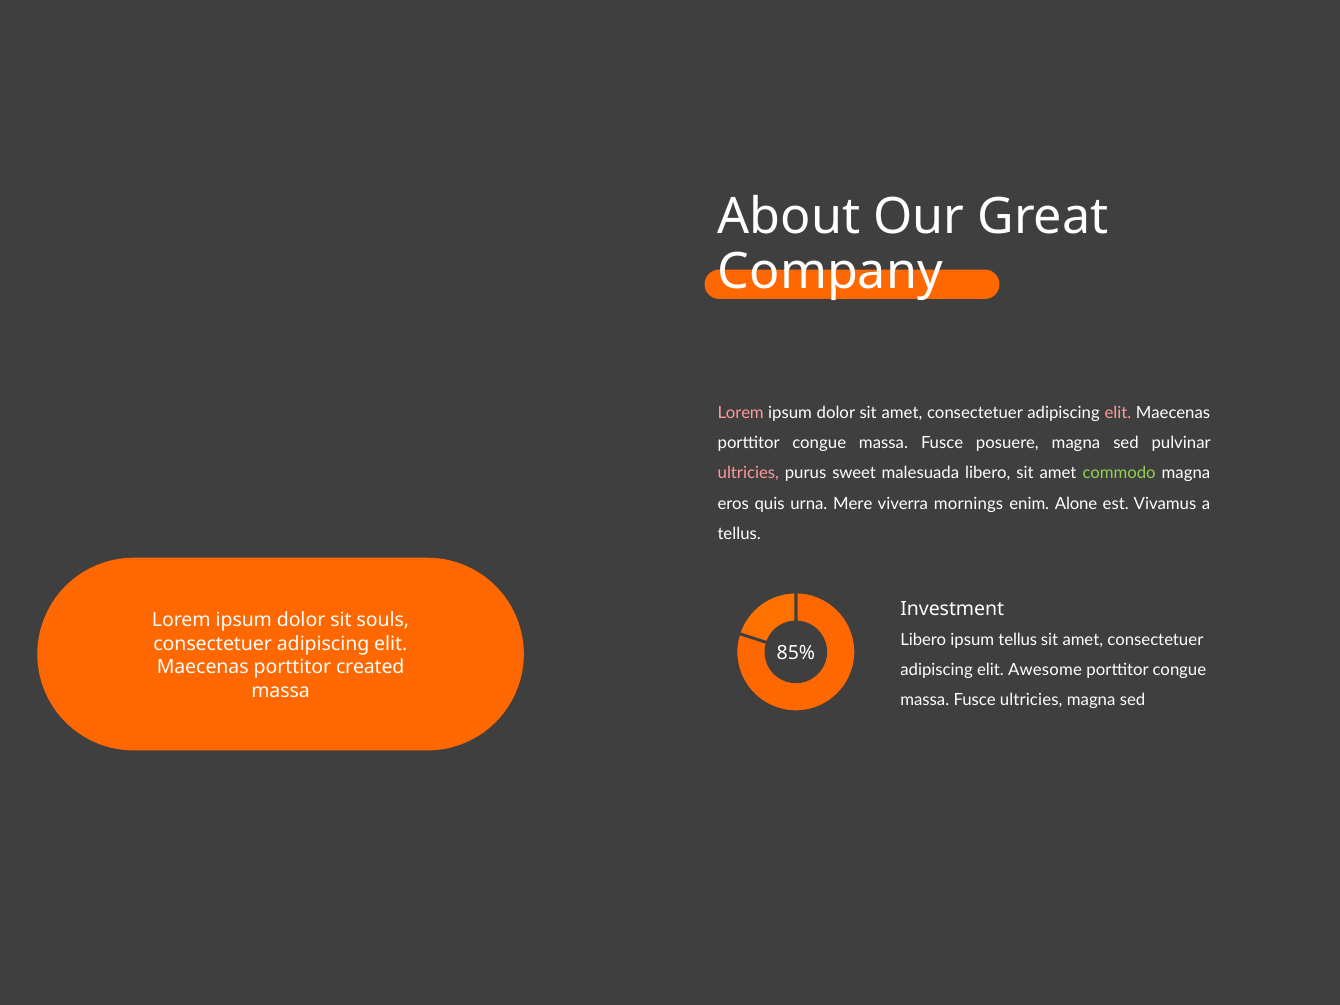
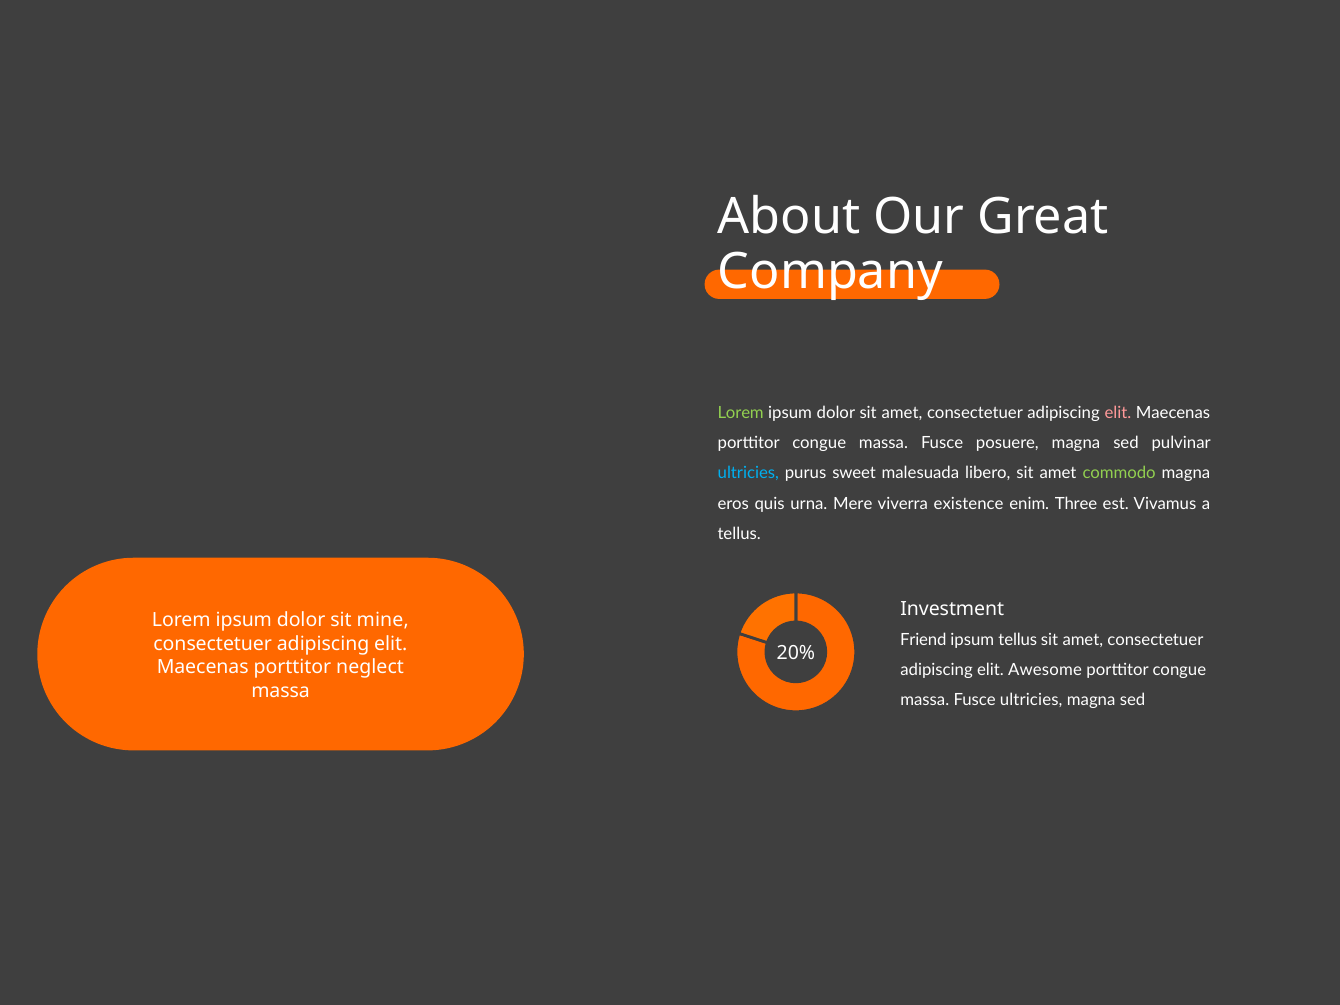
Lorem at (741, 413) colour: pink -> light green
ultricies at (748, 473) colour: pink -> light blue
mornings: mornings -> existence
Alone: Alone -> Three
souls: souls -> mine
Libero at (923, 640): Libero -> Friend
85%: 85% -> 20%
created: created -> neglect
